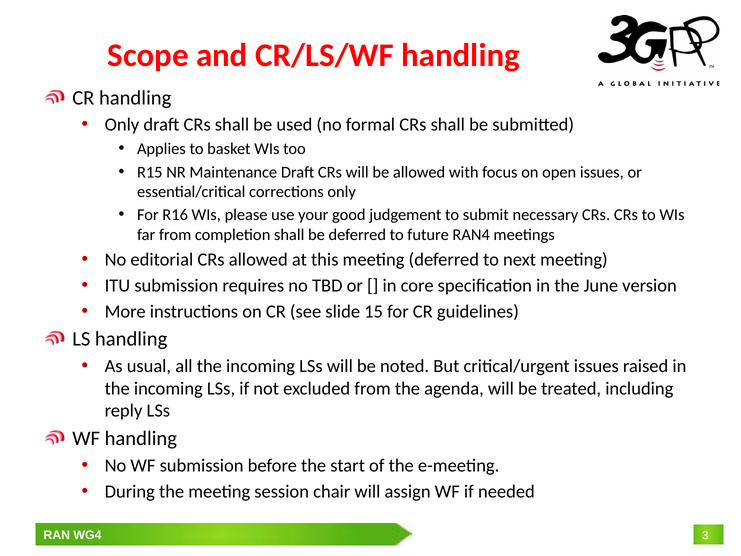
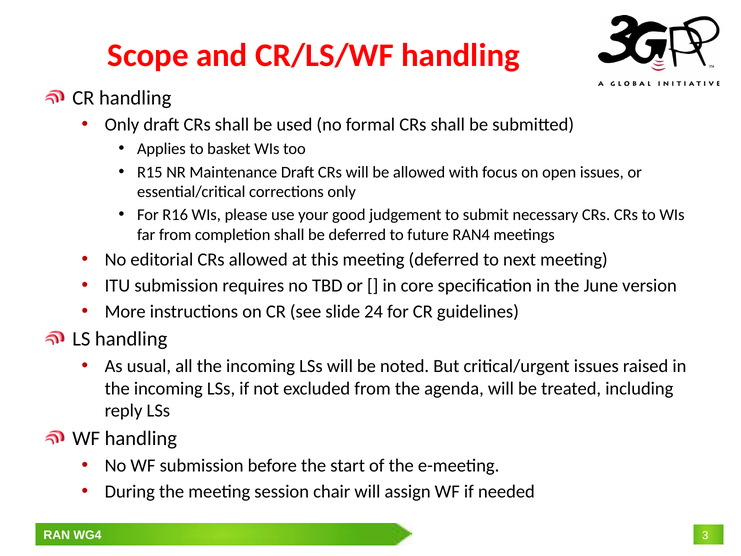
15: 15 -> 24
